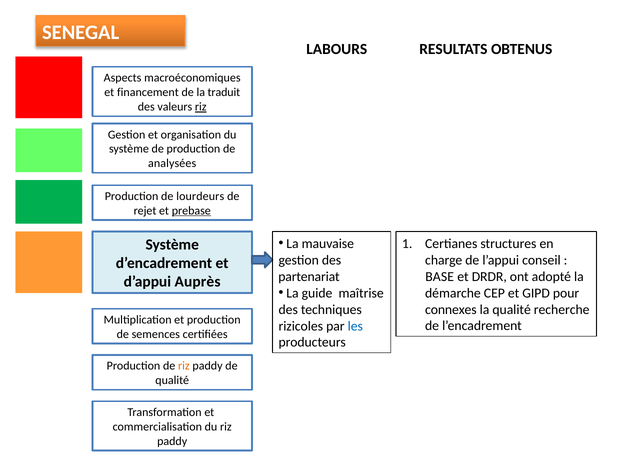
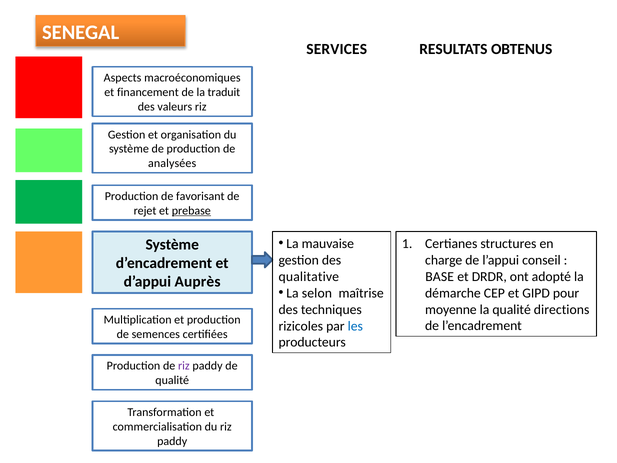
LABOURS: LABOURS -> SERVICES
riz at (201, 107) underline: present -> none
lourdeurs: lourdeurs -> favorisant
partenariat: partenariat -> qualitative
guide: guide -> selon
connexes: connexes -> moyenne
recherche: recherche -> directions
riz at (184, 366) colour: orange -> purple
